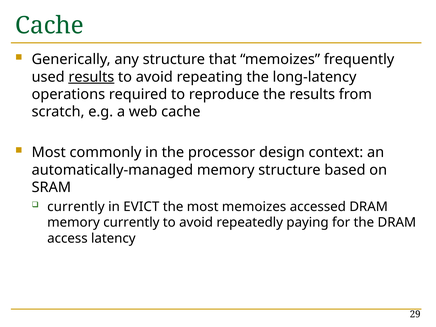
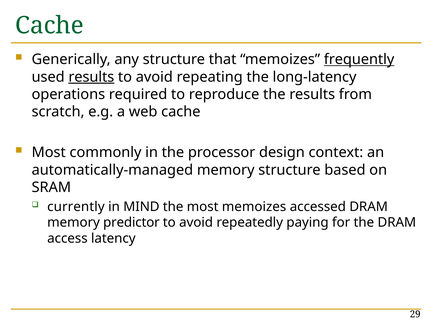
frequently underline: none -> present
EVICT: EVICT -> MIND
memory currently: currently -> predictor
